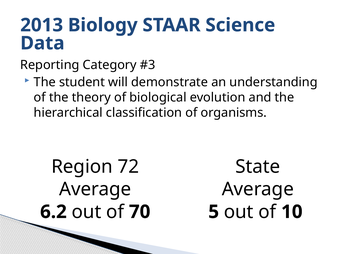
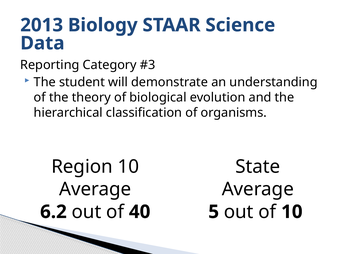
Region 72: 72 -> 10
70: 70 -> 40
